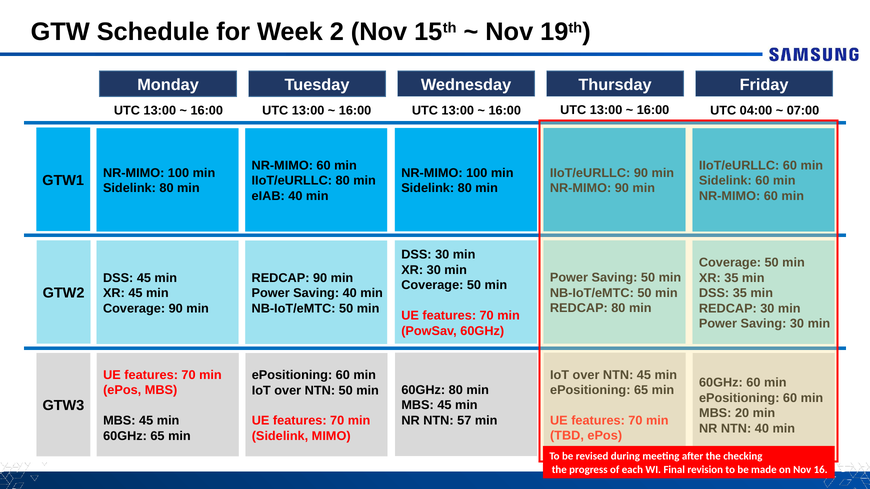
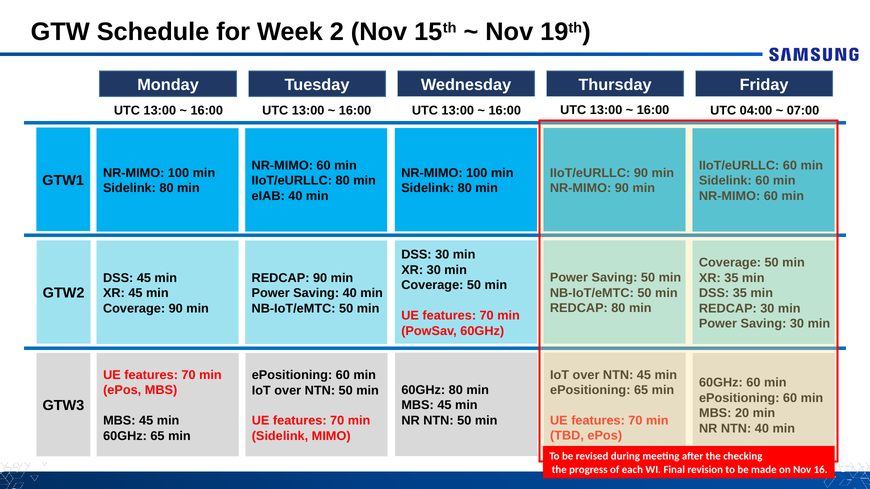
NR NTN 57: 57 -> 50
